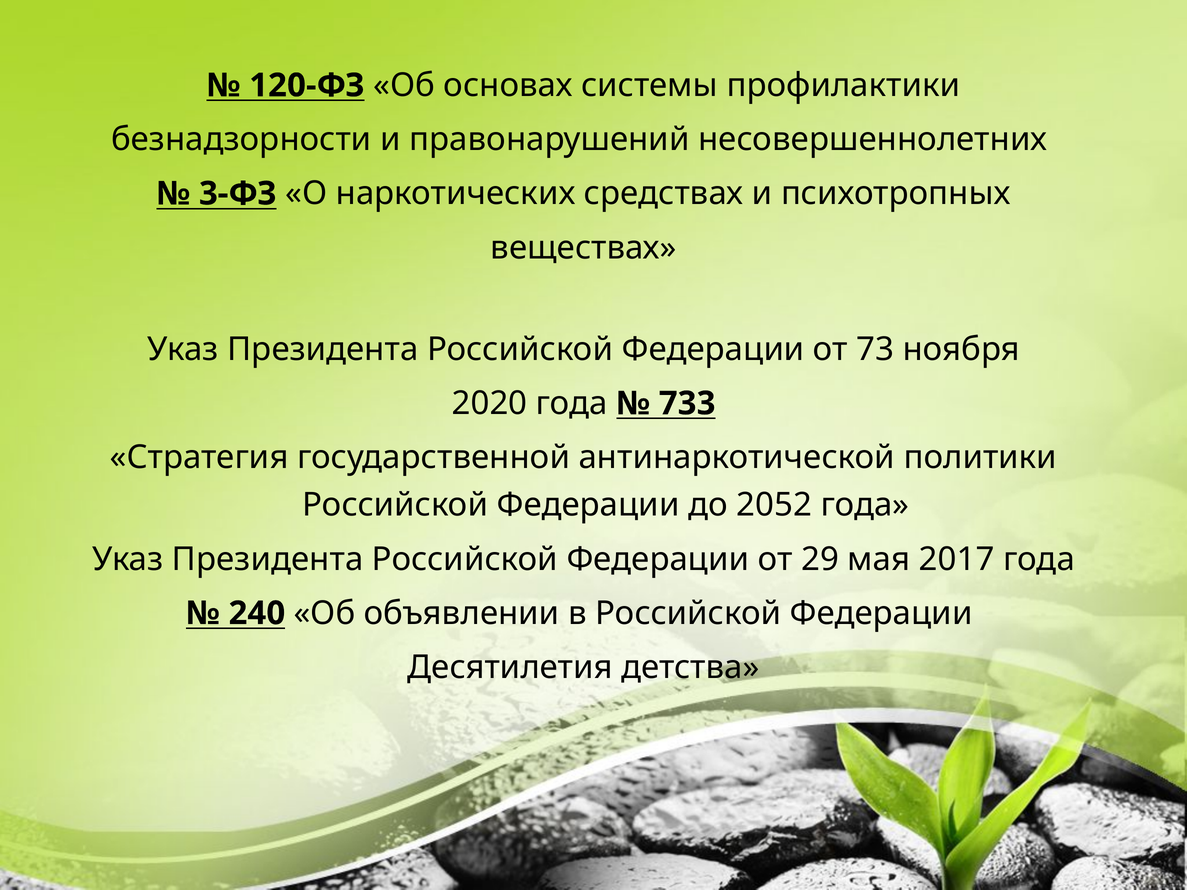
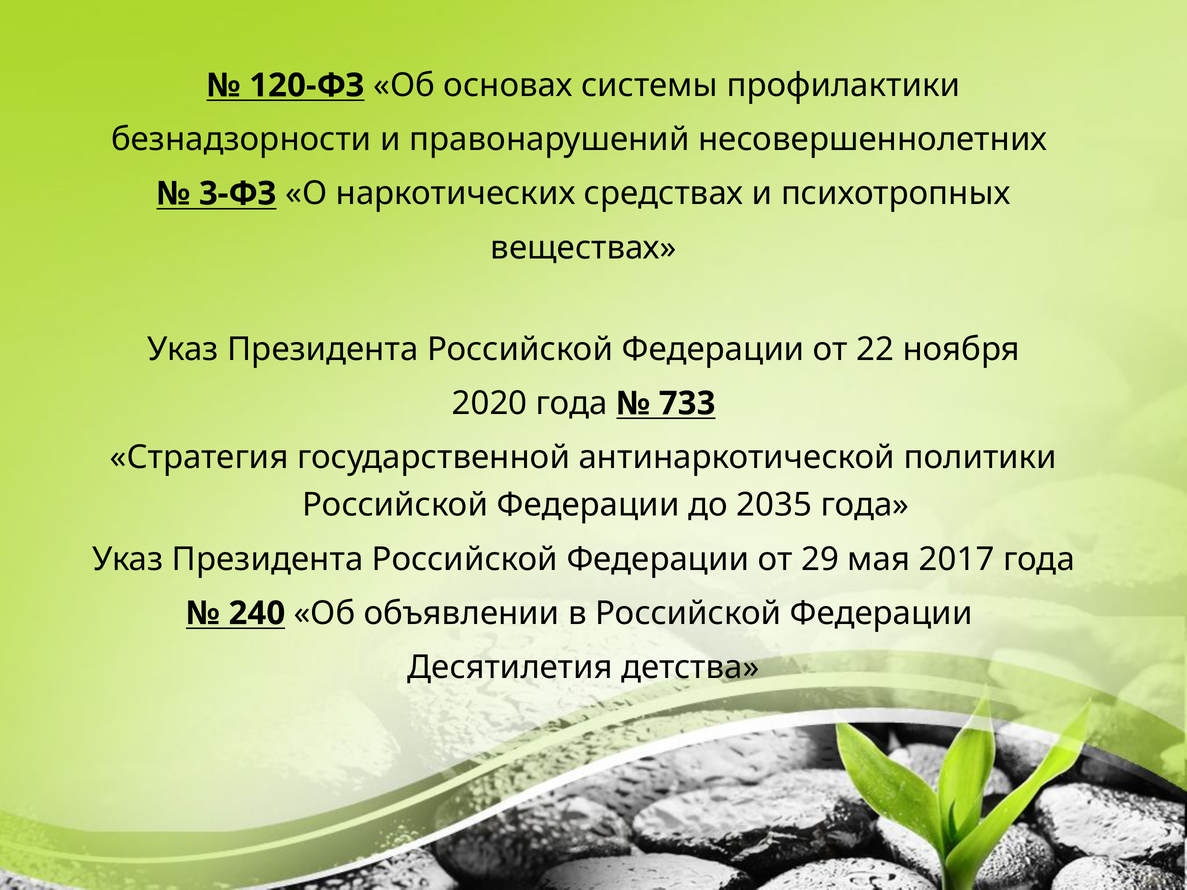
73: 73 -> 22
2052: 2052 -> 2035
